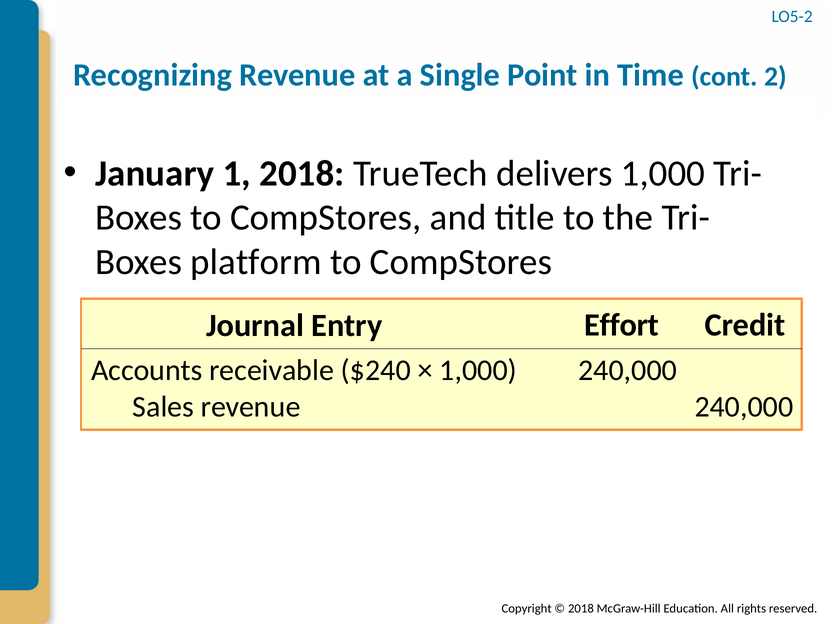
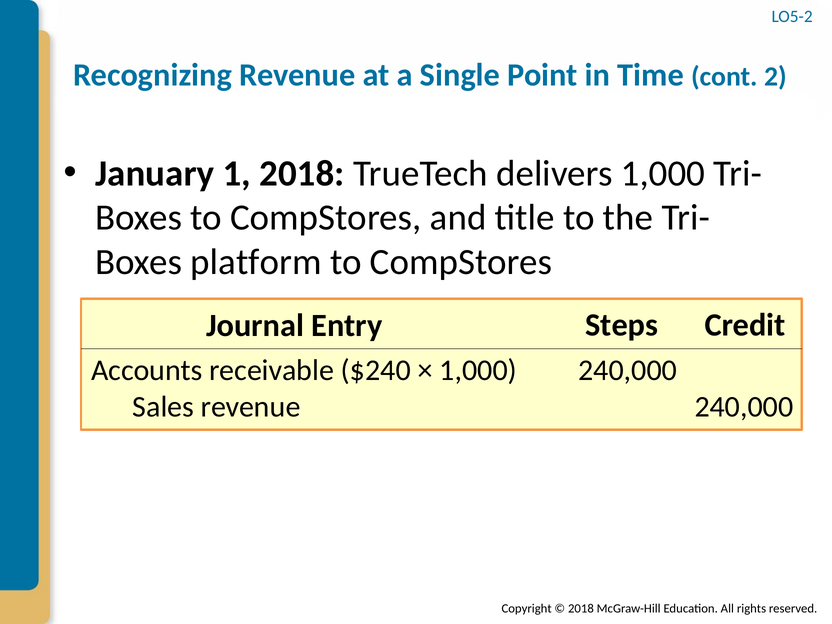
Effort: Effort -> Steps
